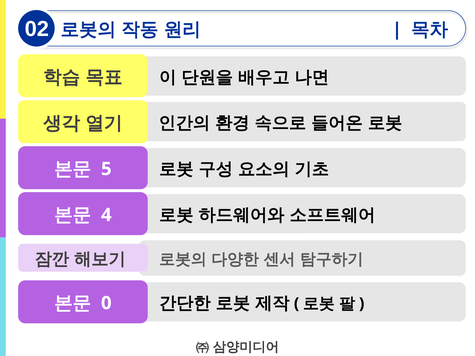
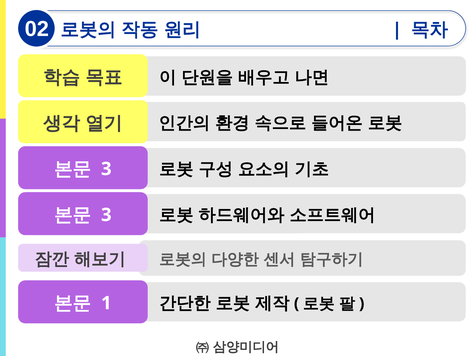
5 at (106, 169): 5 -> 3
4 at (106, 215): 4 -> 3
0: 0 -> 1
